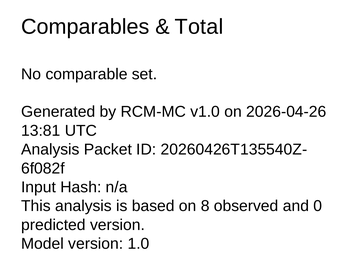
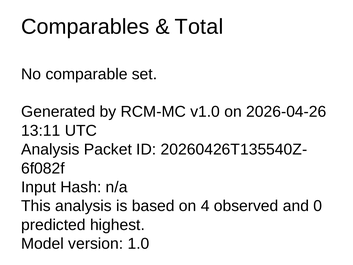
13:81: 13:81 -> 13:11
8: 8 -> 4
predicted version: version -> highest
